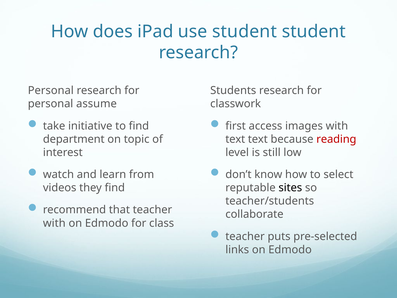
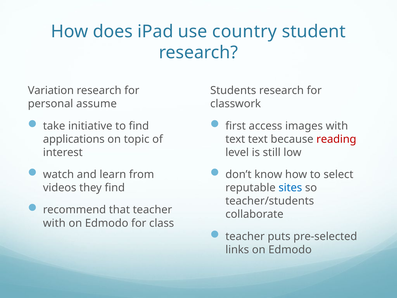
use student: student -> country
Personal at (51, 90): Personal -> Variation
department: department -> applications
sites colour: black -> blue
